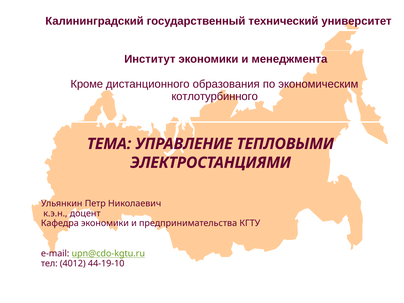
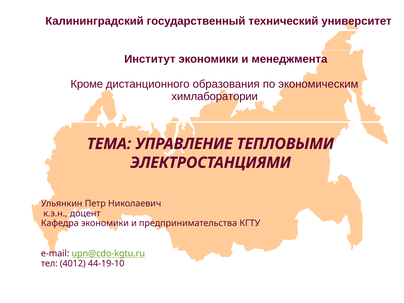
котлотурбинного: котлотурбинного -> химлаборатории
